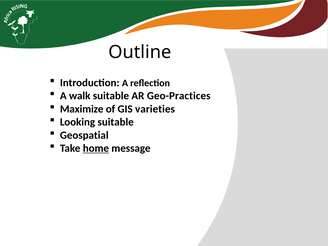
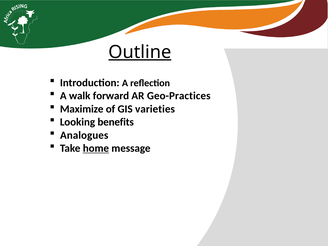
Outline underline: none -> present
walk suitable: suitable -> forward
Looking suitable: suitable -> benefits
Geospatial: Geospatial -> Analogues
